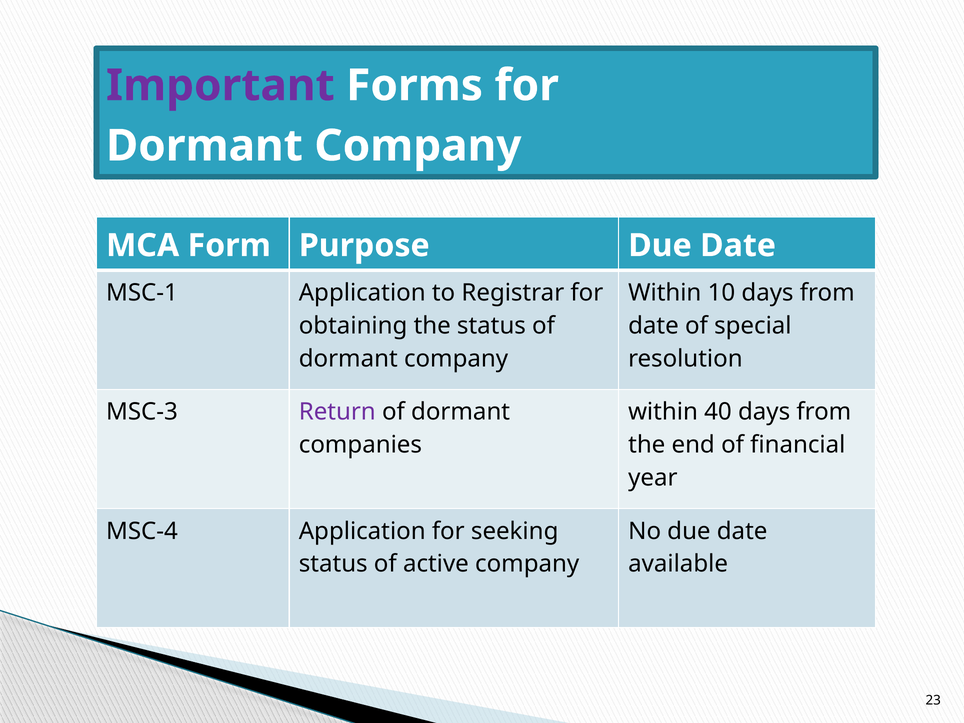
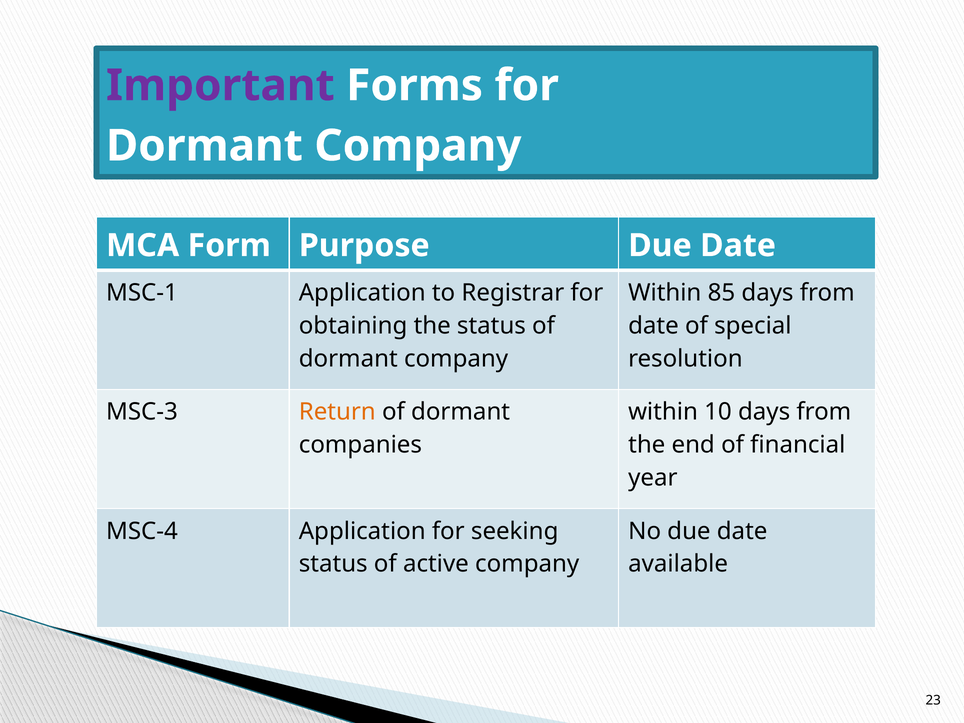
10: 10 -> 85
Return colour: purple -> orange
40: 40 -> 10
